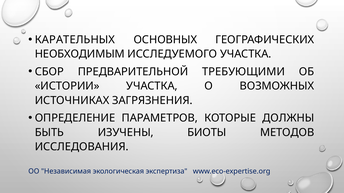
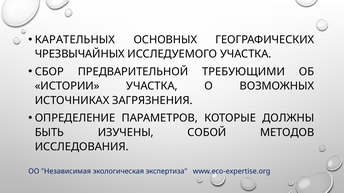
НЕОБХОДИМЫМ: НЕОБХОДИМЫМ -> ЧРЕЗВЫЧАЙНЫХ
БИОТЫ: БИОТЫ -> СОБОЙ
